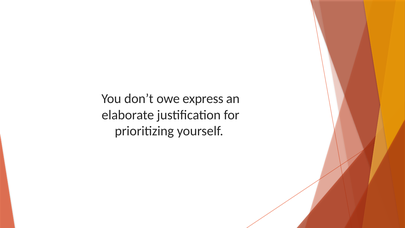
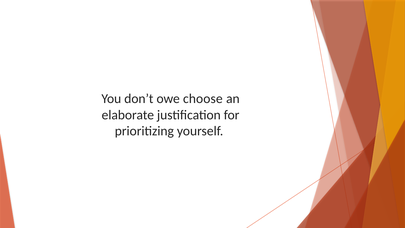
express: express -> choose
